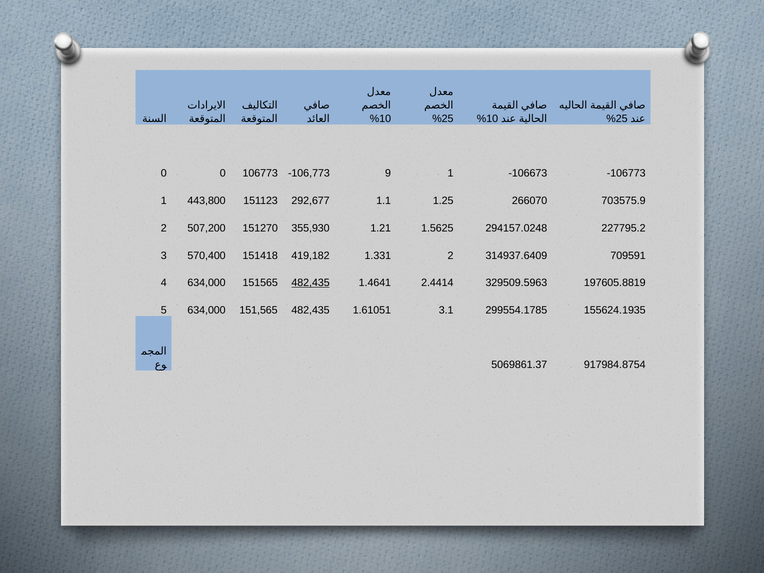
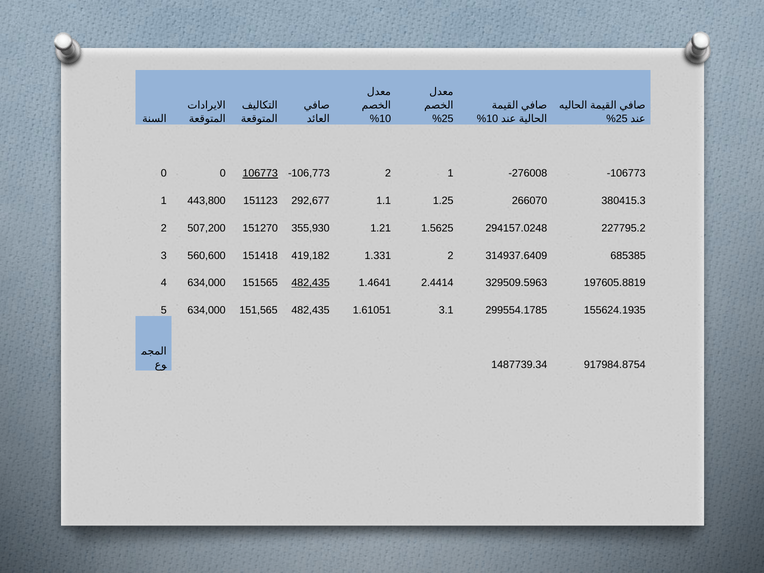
106773 underline: none -> present
-106,773 9: 9 -> 2
-106673: -106673 -> -276008
703575.9: 703575.9 -> 380415.3
570,400: 570,400 -> 560,600
709591: 709591 -> 685385
5069861.37: 5069861.37 -> 1487739.34
